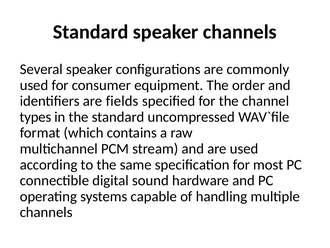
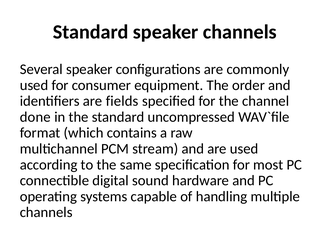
types: types -> done
